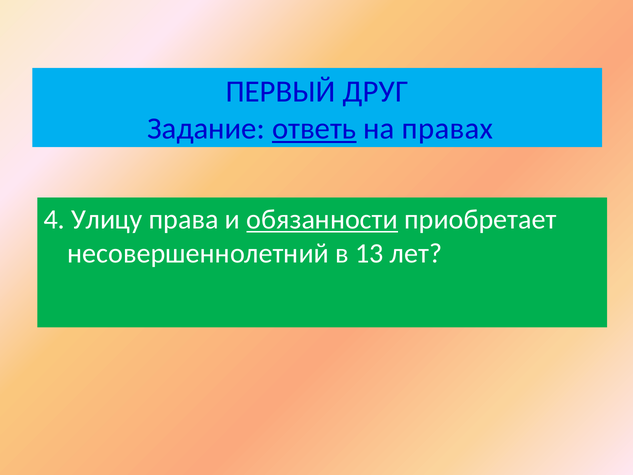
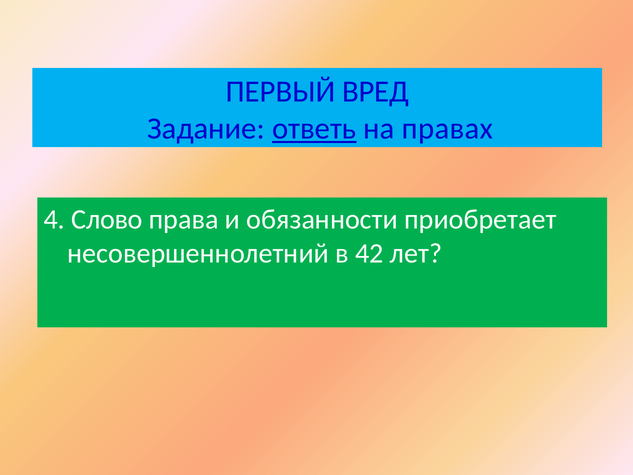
ДРУГ: ДРУГ -> ВРЕД
Улицу: Улицу -> Слово
обязанности underline: present -> none
13: 13 -> 42
